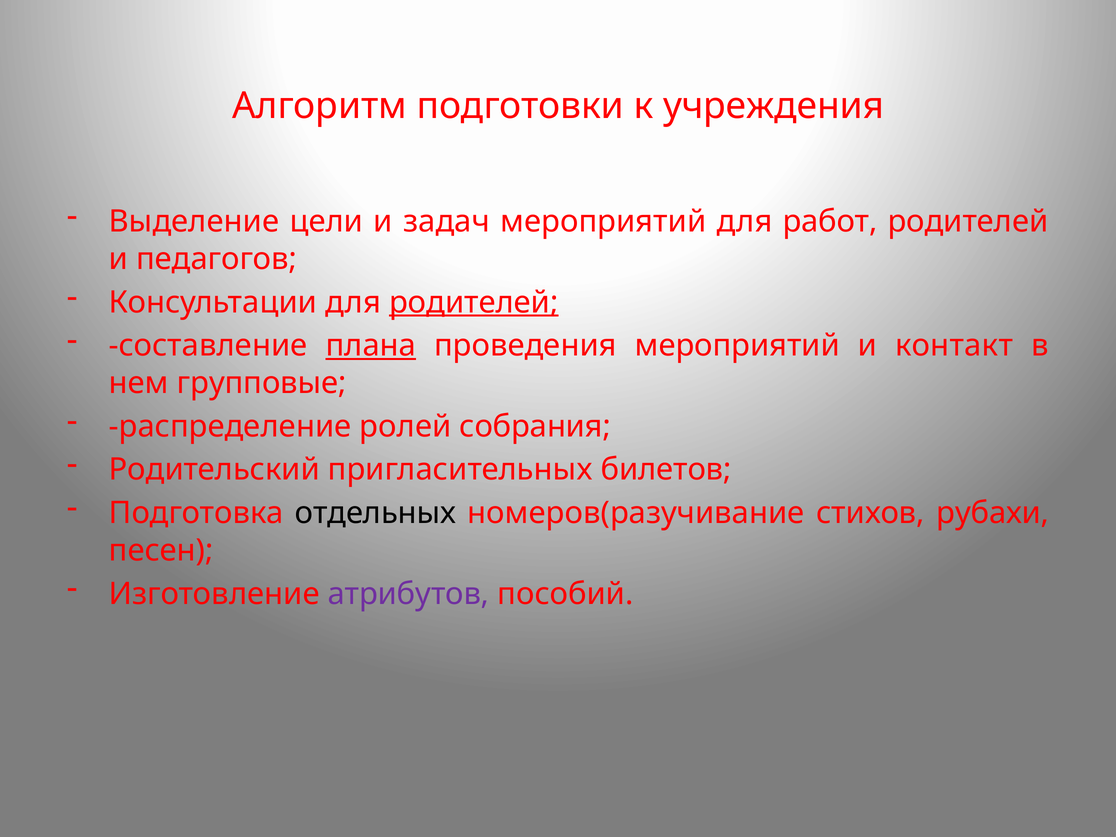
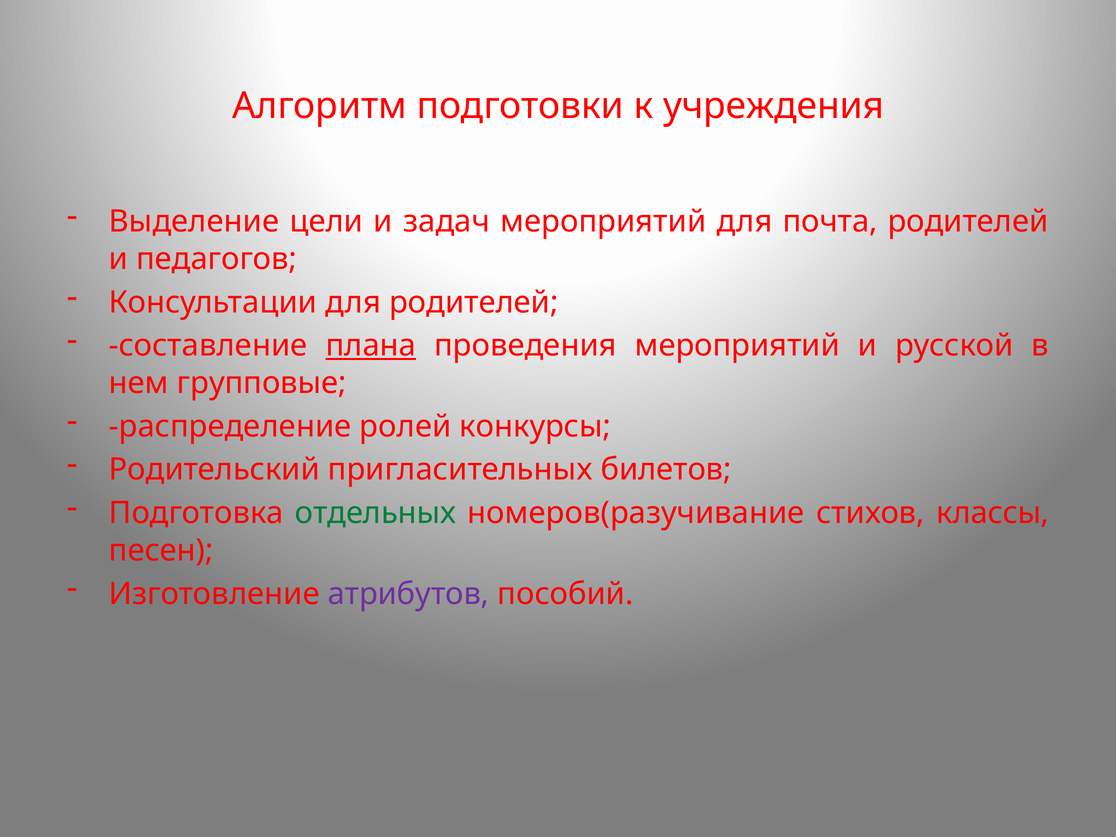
работ: работ -> почта
родителей at (474, 302) underline: present -> none
контакт: контакт -> русской
собрания: собрания -> конкурсы
отдельных colour: black -> green
рубахи: рубахи -> классы
